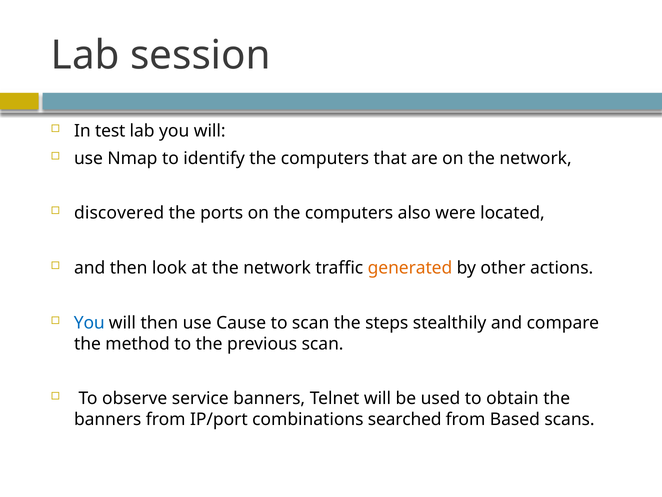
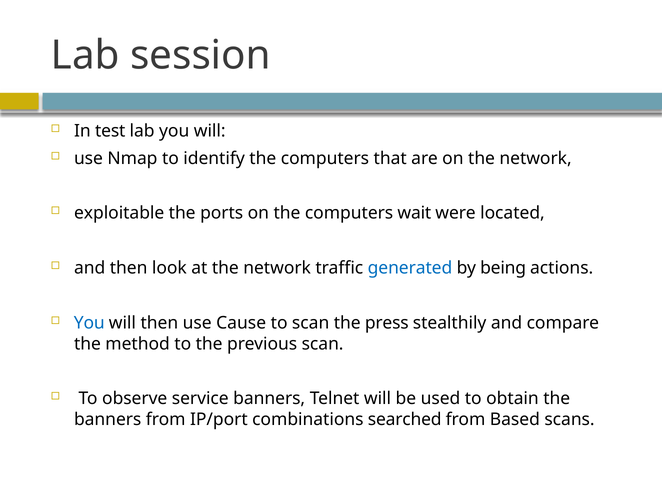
discovered: discovered -> exploitable
also: also -> wait
generated colour: orange -> blue
other: other -> being
steps: steps -> press
